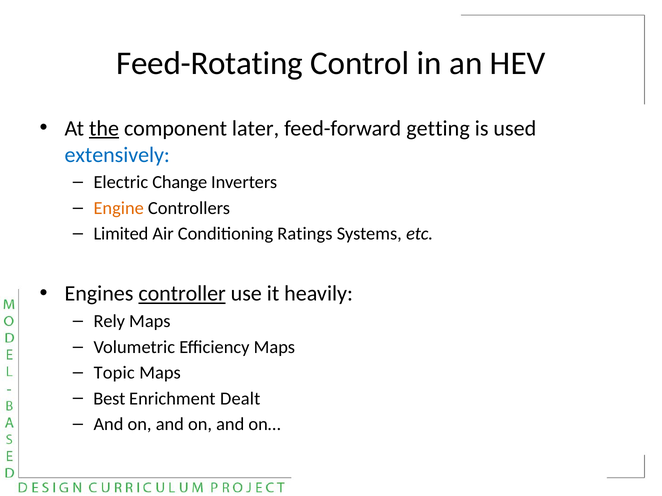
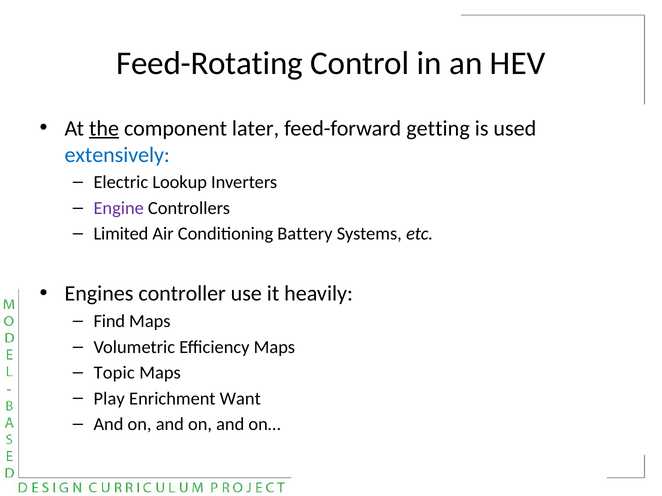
Change: Change -> Lookup
Engine colour: orange -> purple
Ratings: Ratings -> Battery
controller underline: present -> none
Rely: Rely -> Find
Best: Best -> Play
Dealt: Dealt -> Want
